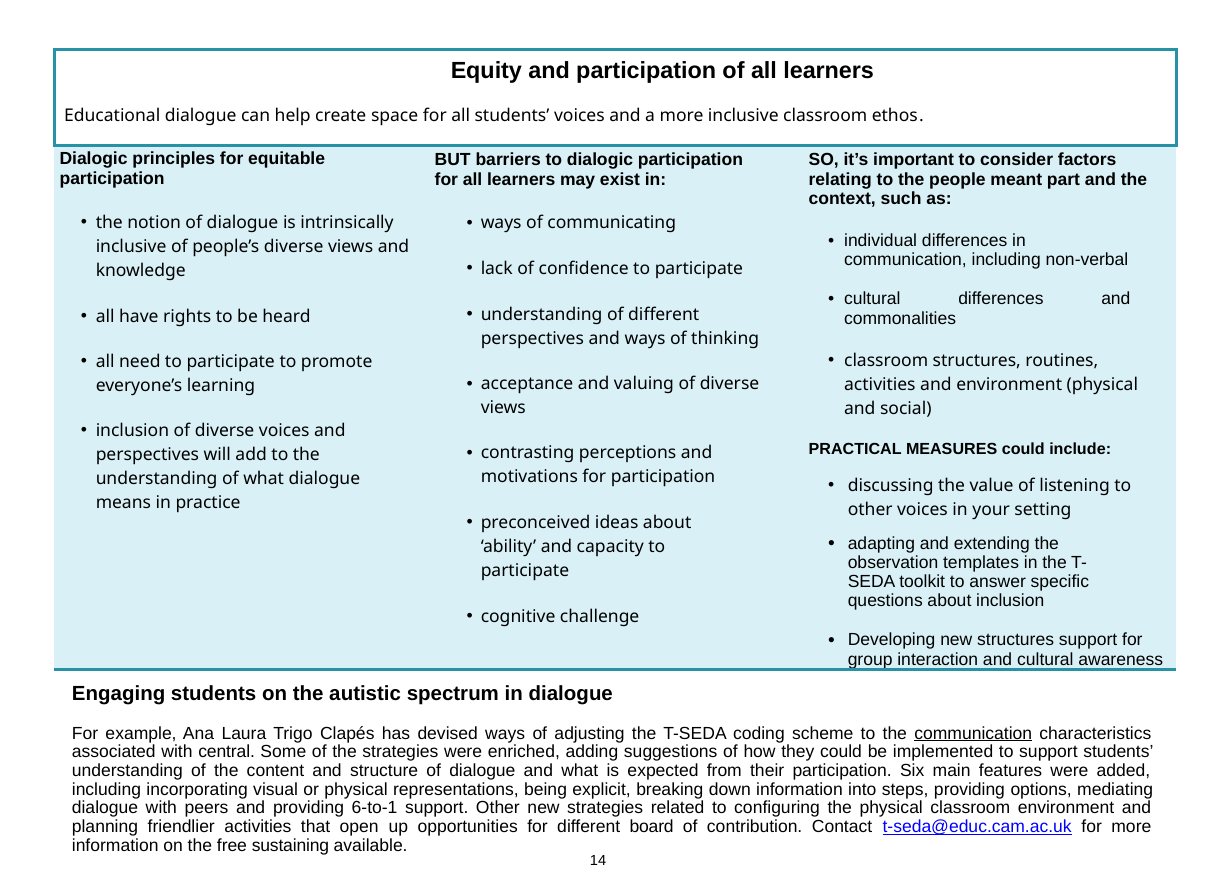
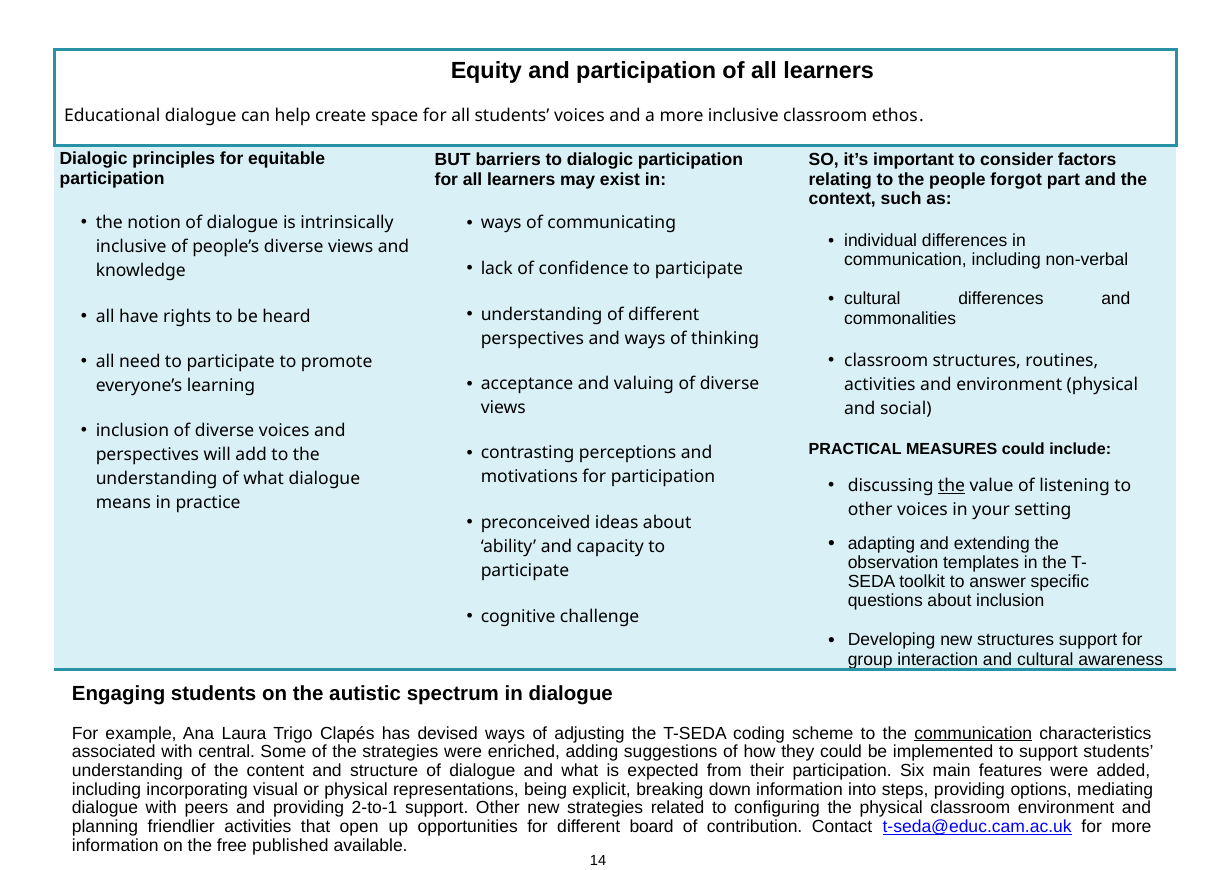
meant: meant -> forgot
the at (952, 486) underline: none -> present
6-to-1: 6-to-1 -> 2-to-1
sustaining: sustaining -> published
